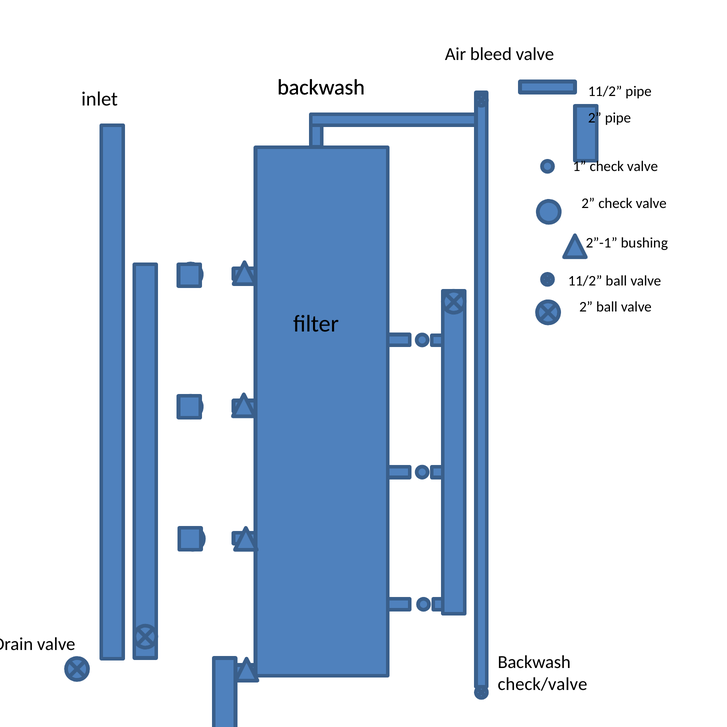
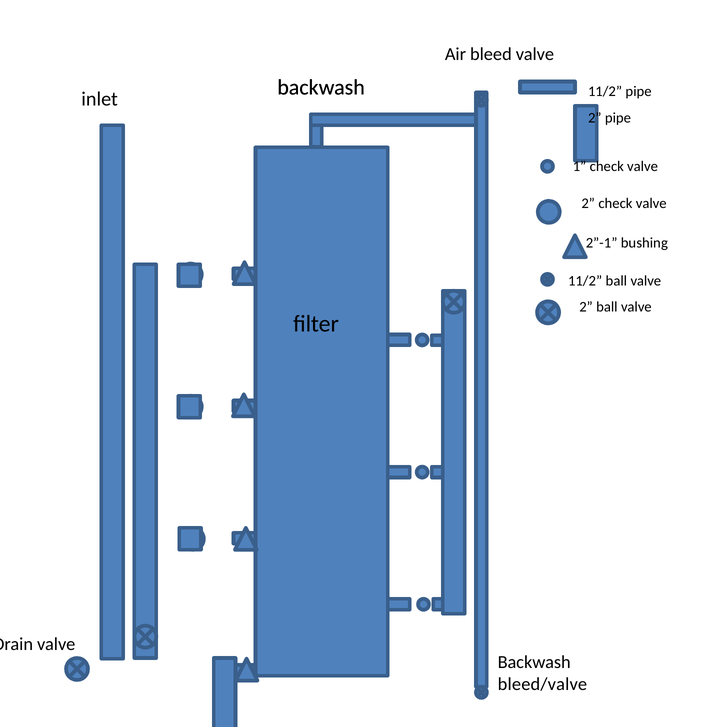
check/valve: check/valve -> bleed/valve
